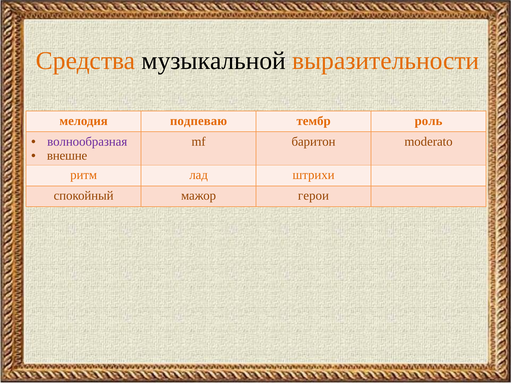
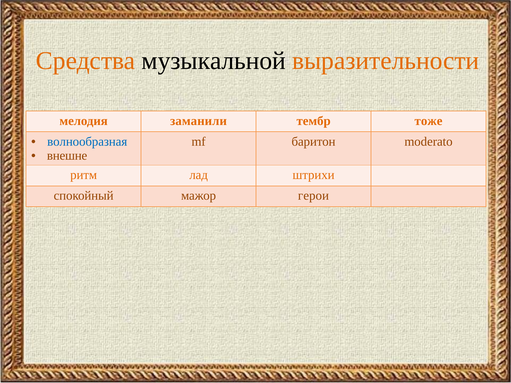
подпеваю: подпеваю -> заманили
роль: роль -> тоже
волнообразная colour: purple -> blue
